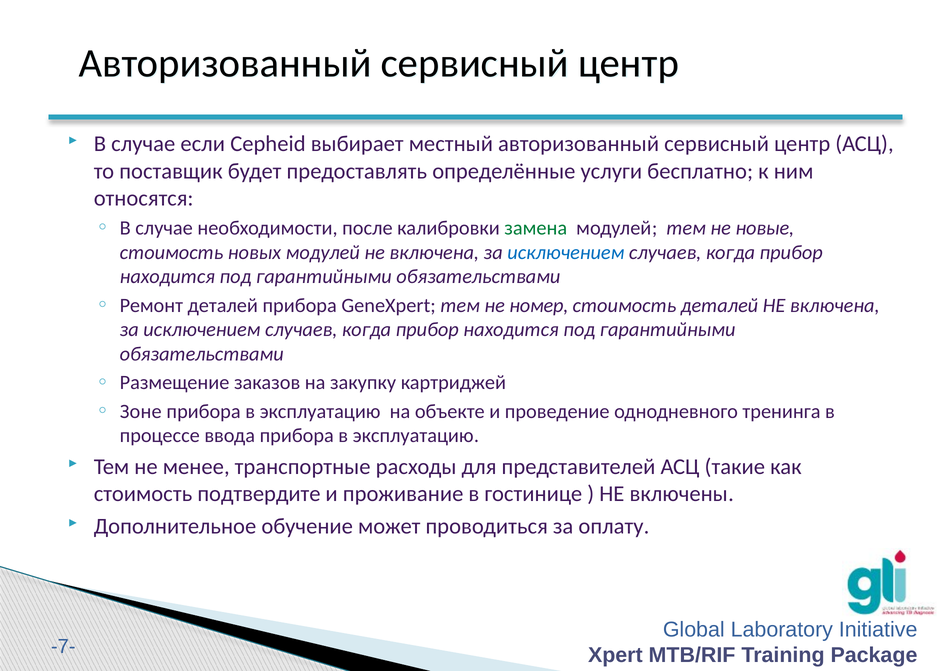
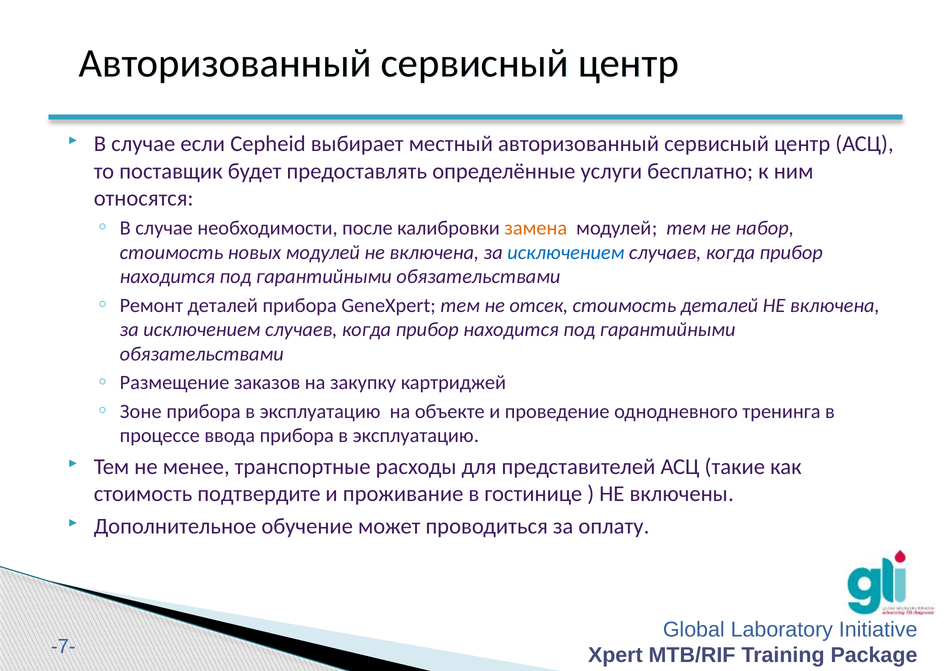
замена colour: green -> orange
новые: новые -> набор
номер: номер -> отсек
